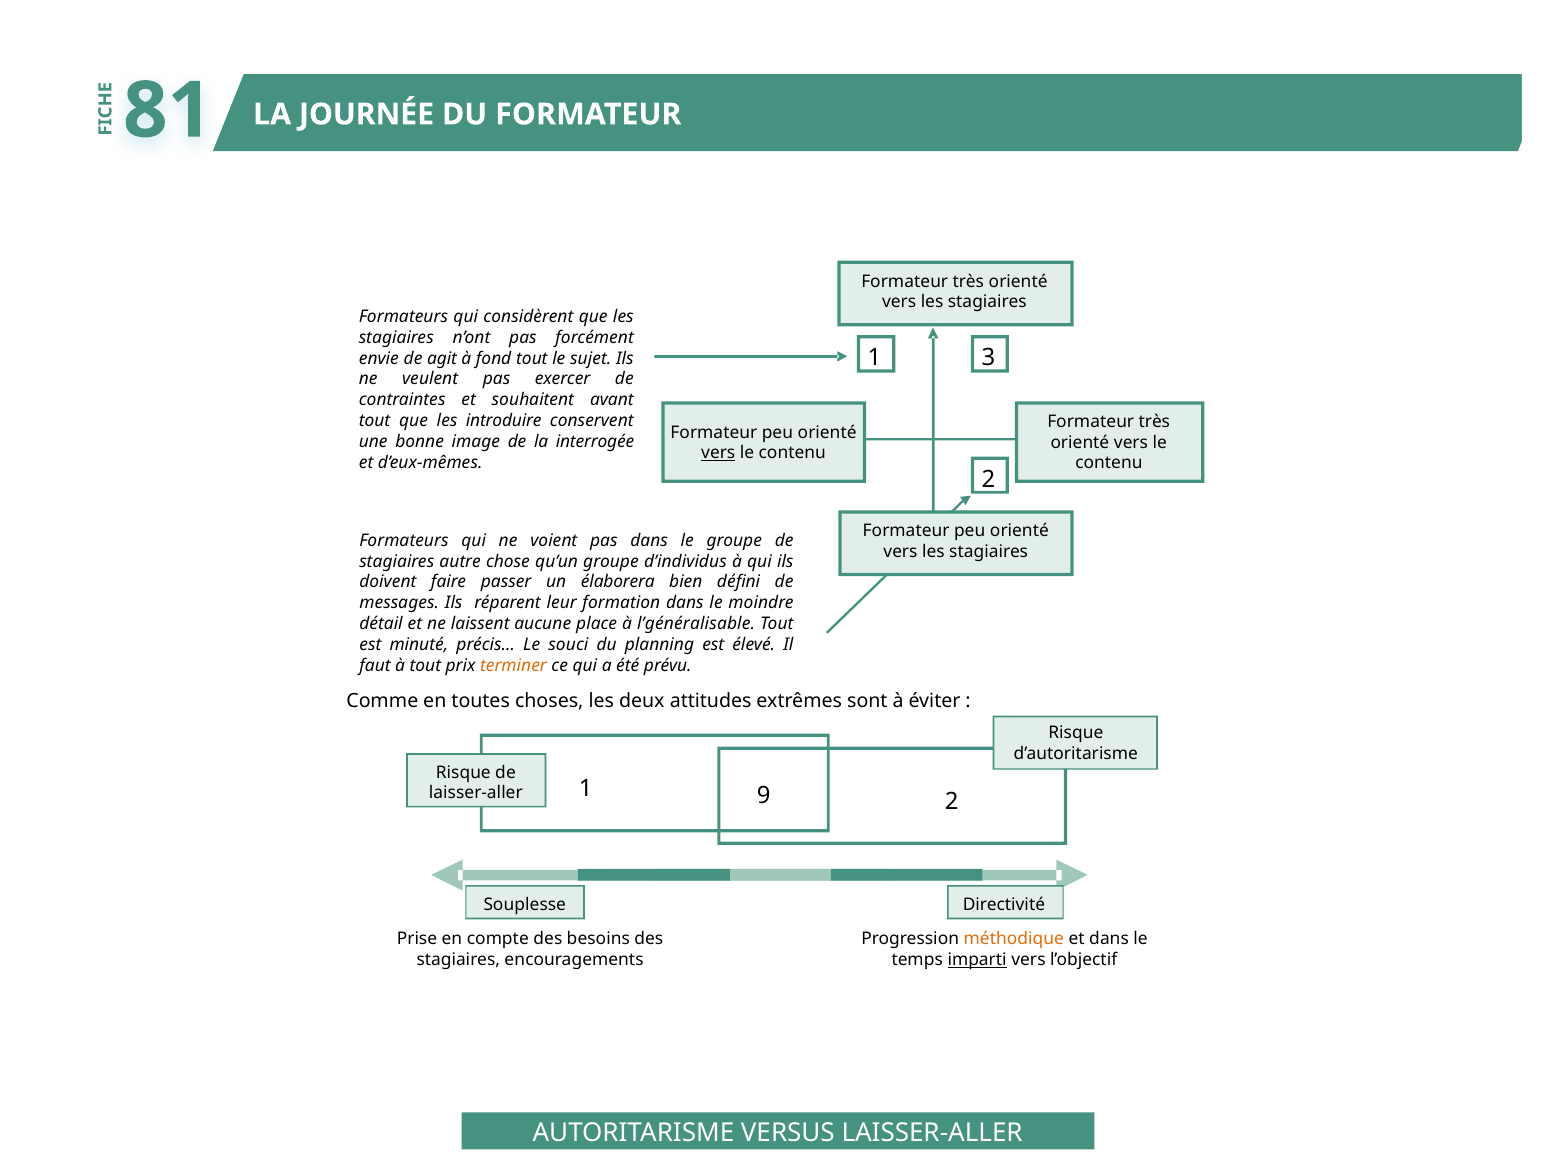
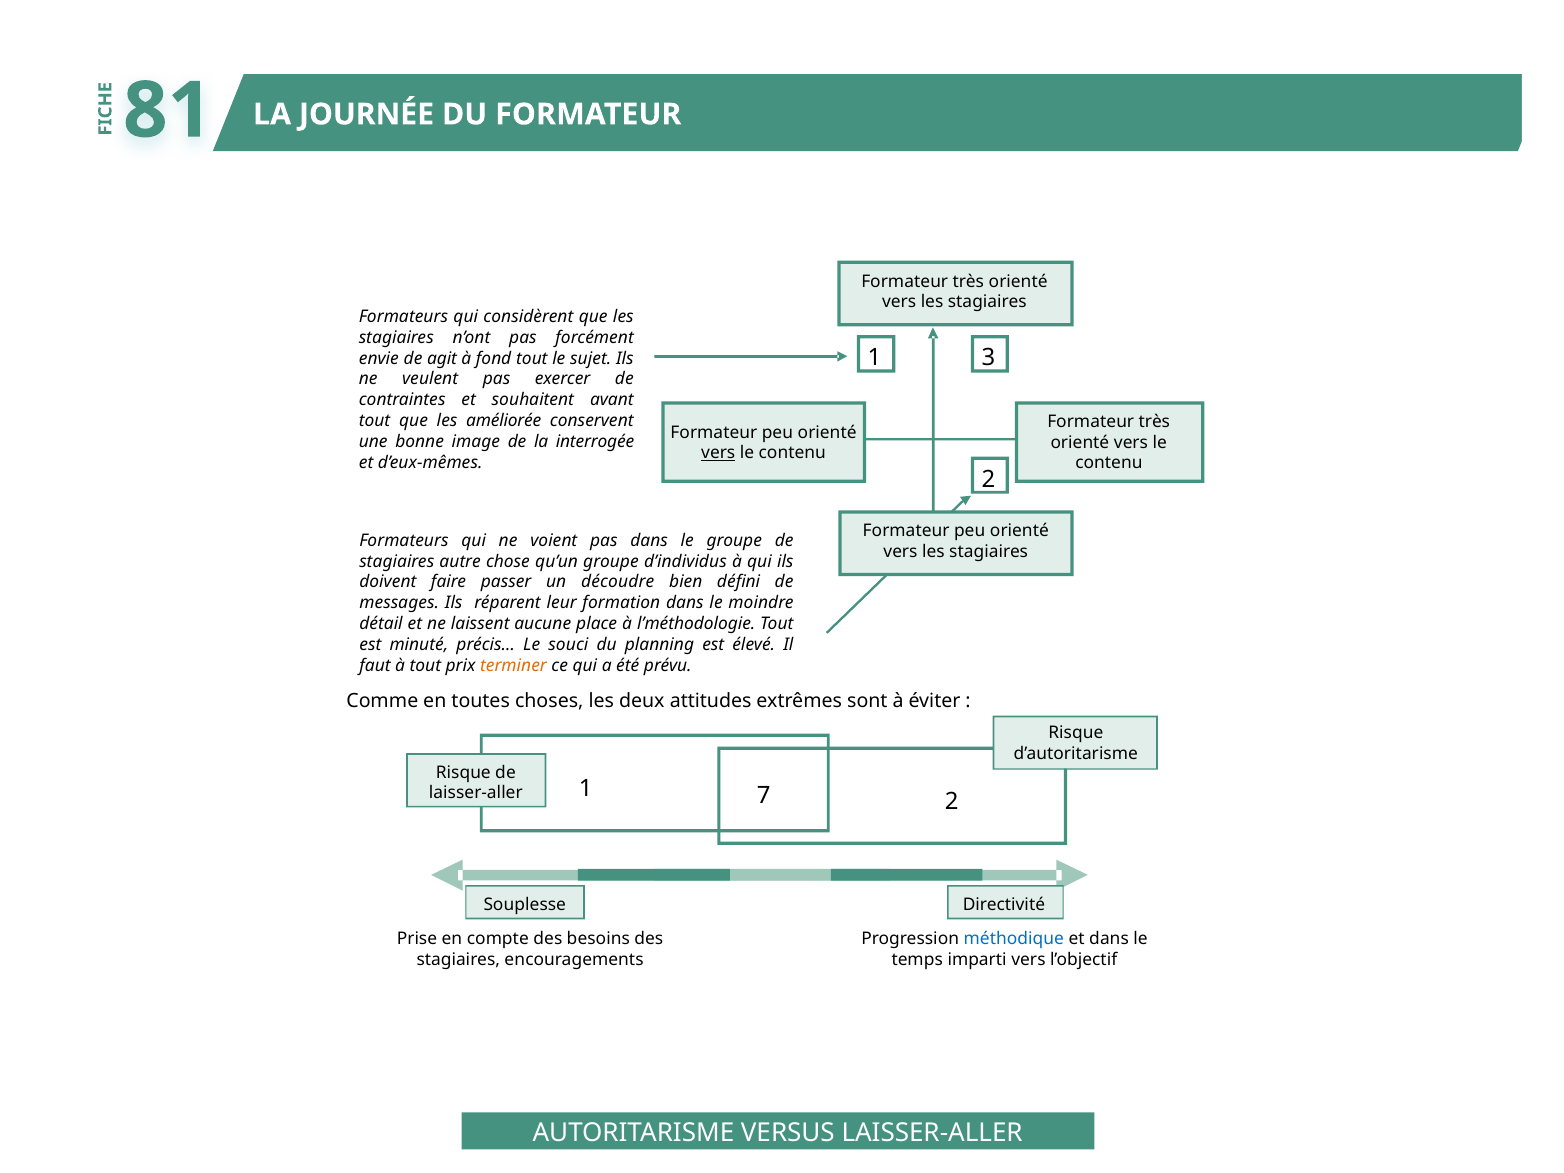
introduire: introduire -> améliorée
élaborera: élaborera -> découdre
l’généralisable: l’généralisable -> l’méthodologie
9: 9 -> 7
méthodique colour: orange -> blue
imparti underline: present -> none
